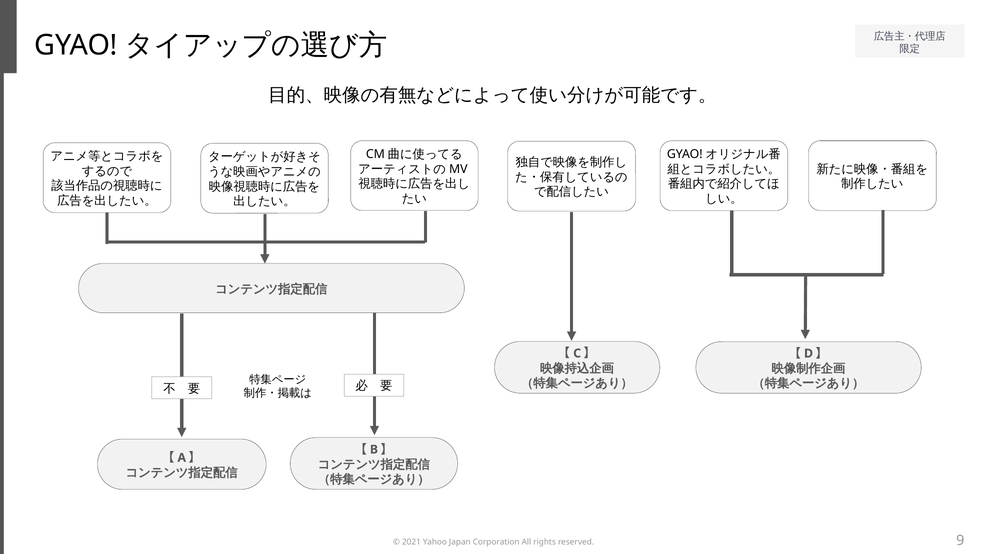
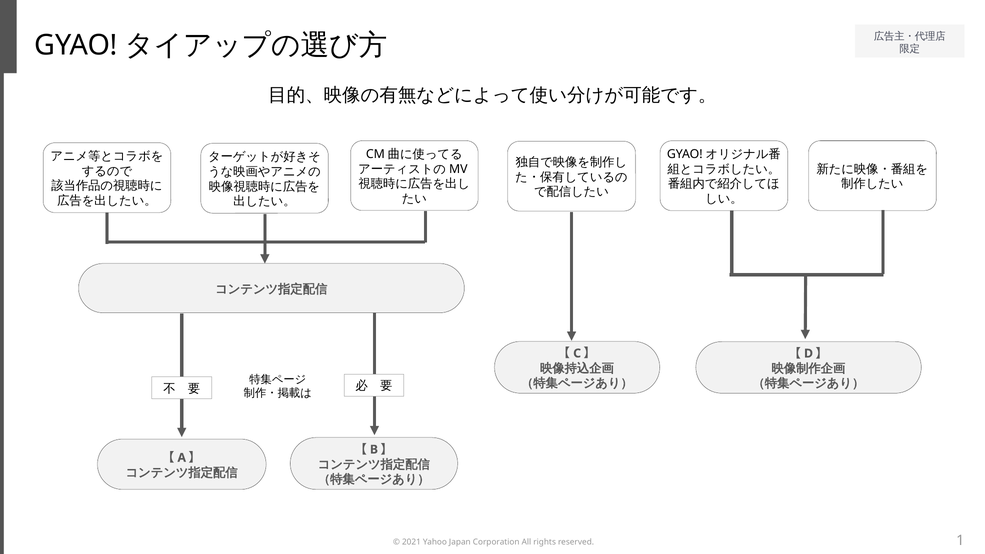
9: 9 -> 1
